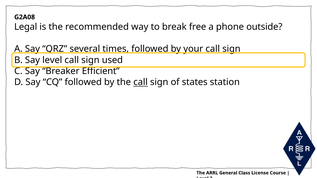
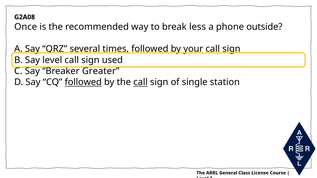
Legal: Legal -> Once
free: free -> less
Efficient: Efficient -> Greater
followed at (83, 82) underline: none -> present
states: states -> single
